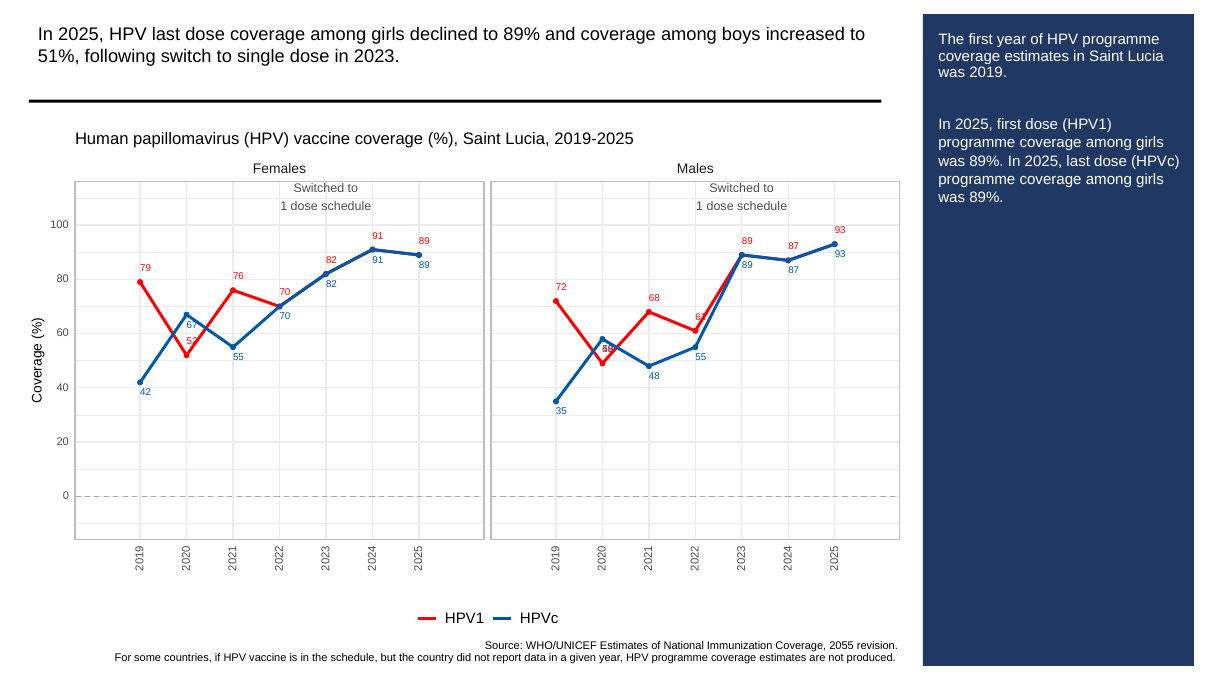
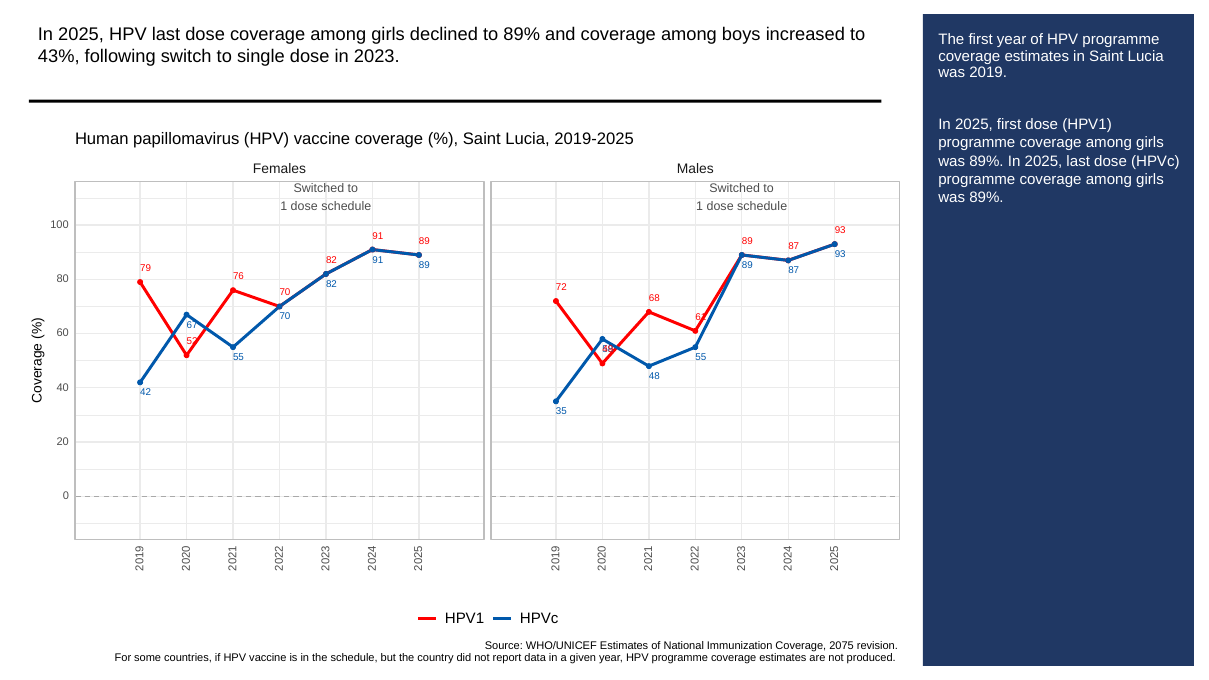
51%: 51% -> 43%
2055: 2055 -> 2075
